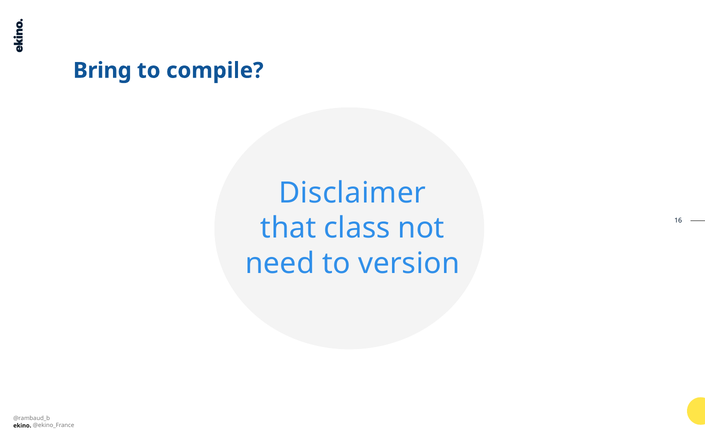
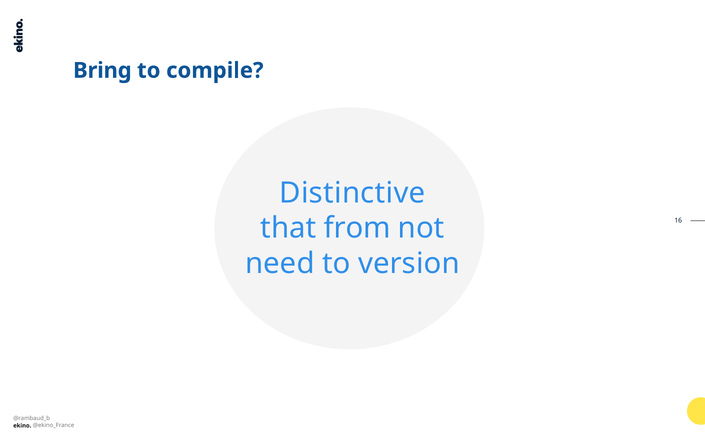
Disclaimer: Disclaimer -> Distinctive
class: class -> from
